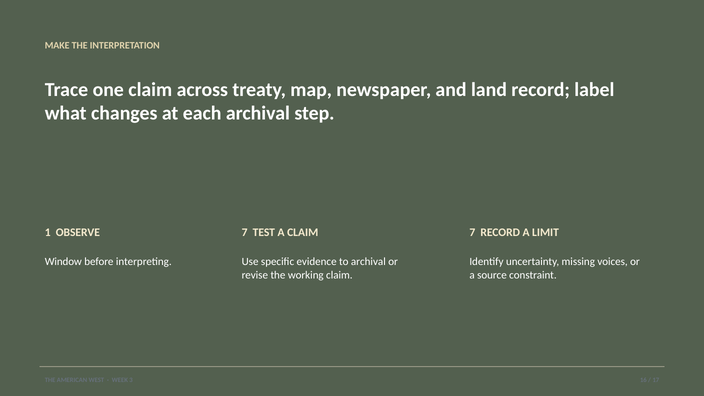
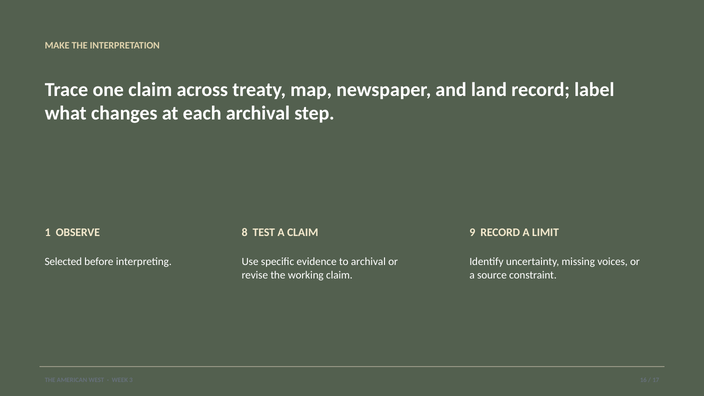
OBSERVE 7: 7 -> 8
CLAIM 7: 7 -> 9
Window: Window -> Selected
